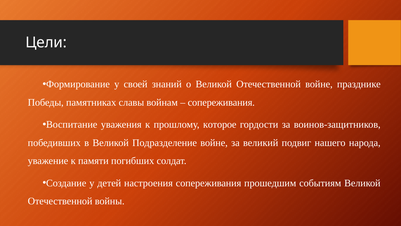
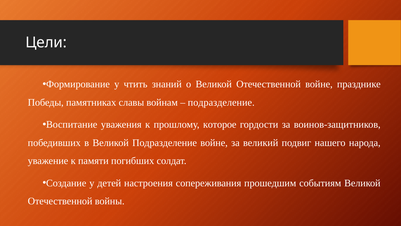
своей: своей -> чтить
сопереживания at (221, 102): сопереживания -> подразделение
